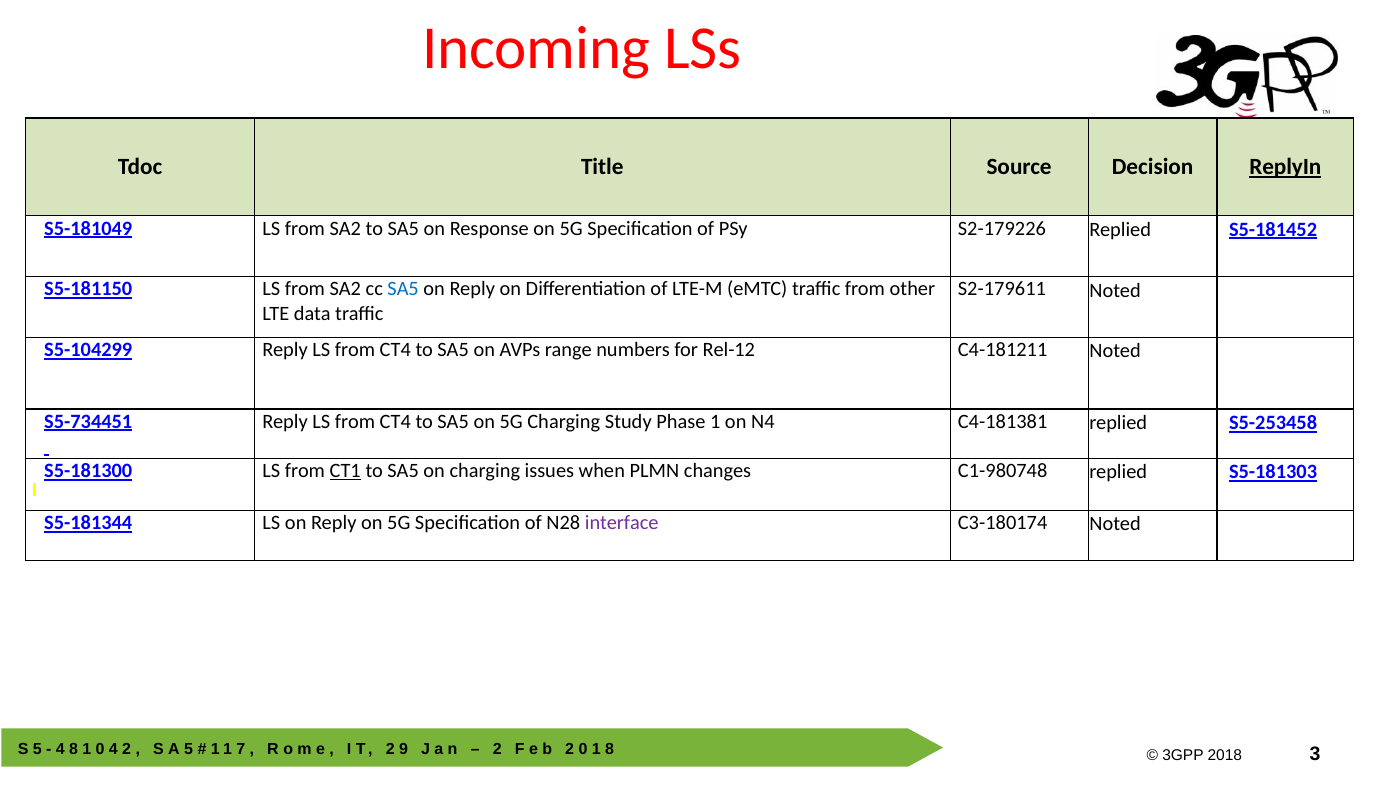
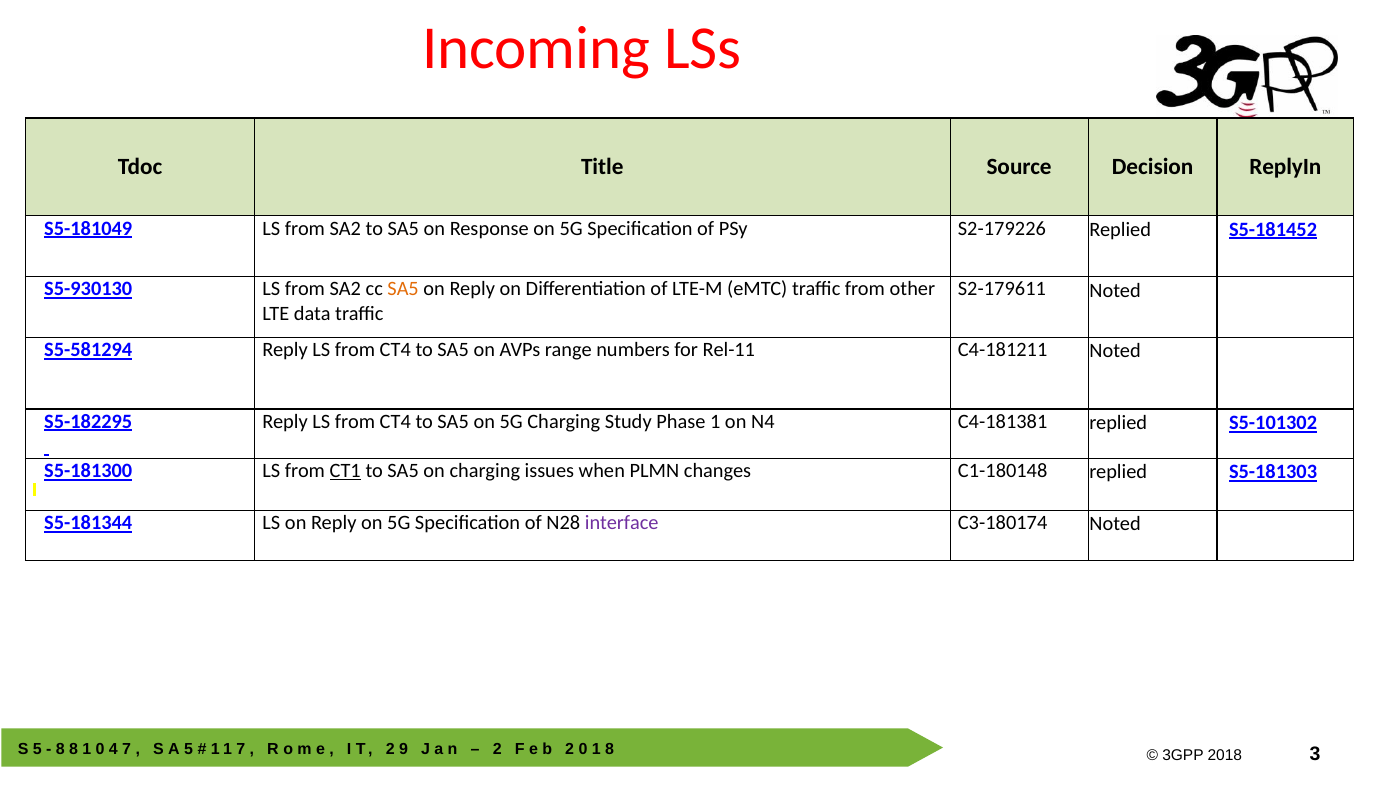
ReplyIn underline: present -> none
S5-181150: S5-181150 -> S5-930130
SA5 at (403, 289) colour: blue -> orange
S5-104299: S5-104299 -> S5-581294
Rel-12: Rel-12 -> Rel-11
S5-734451: S5-734451 -> S5-182295
S5-253458: S5-253458 -> S5-101302
C1-980748: C1-980748 -> C1-180148
4 at (60, 750): 4 -> 8
2 at (127, 750): 2 -> 7
